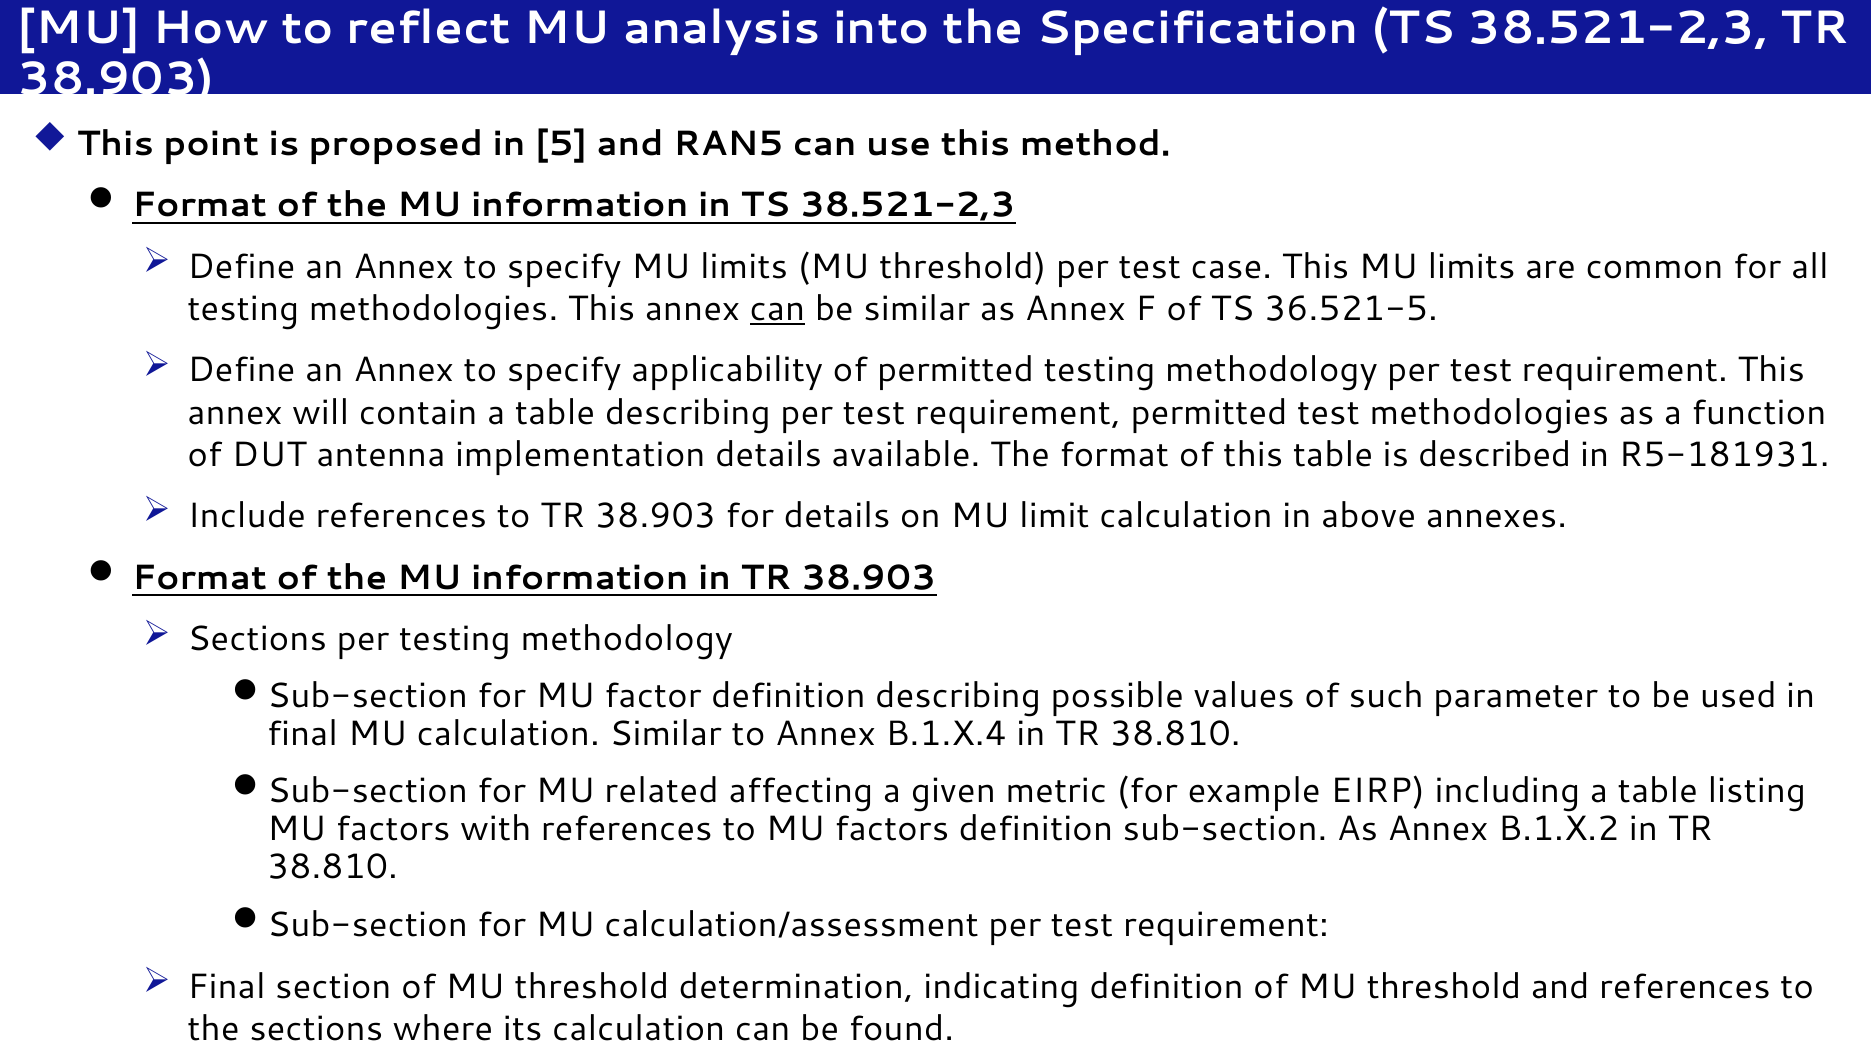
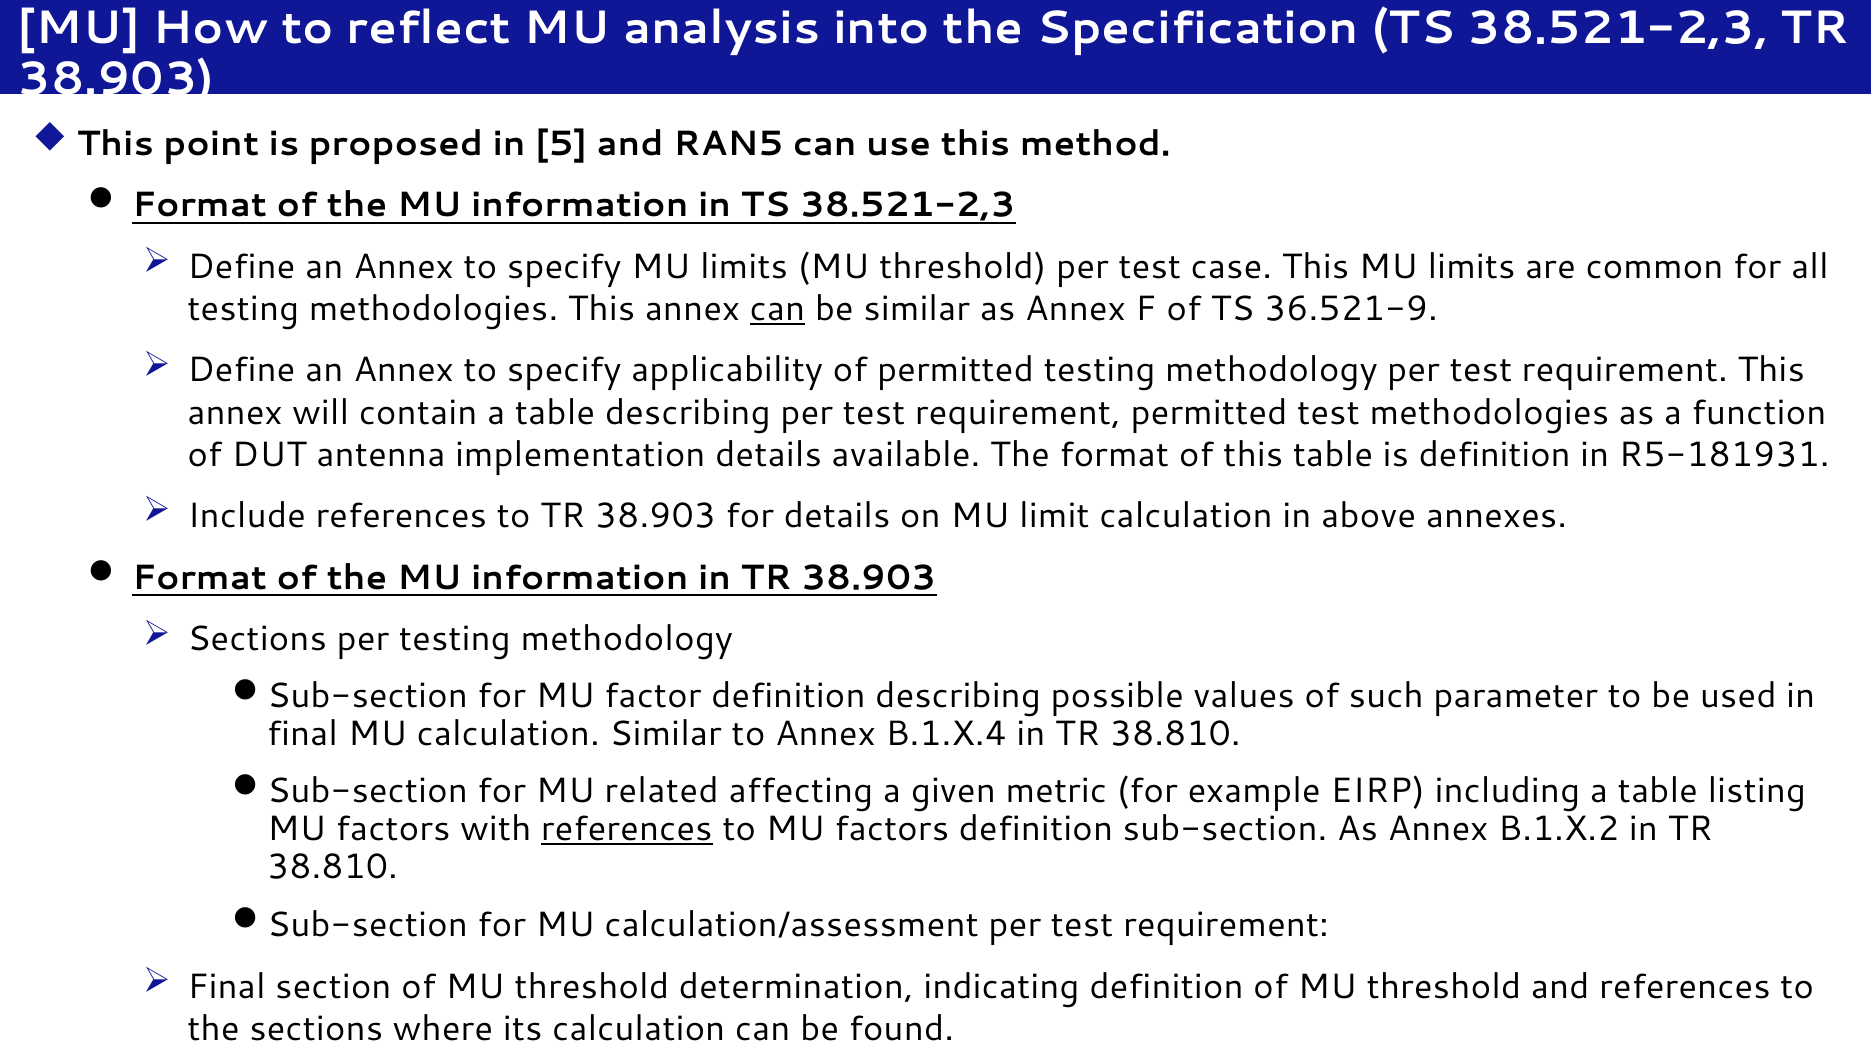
36.521-5: 36.521-5 -> 36.521-9
is described: described -> definition
references at (627, 830) underline: none -> present
